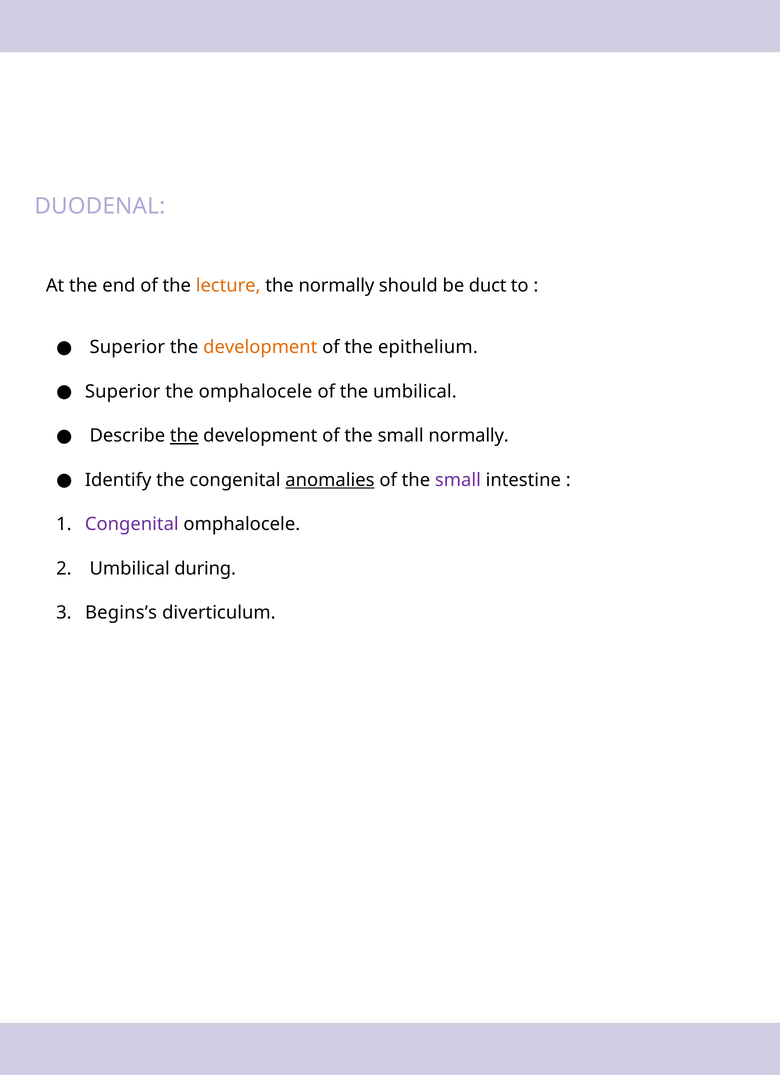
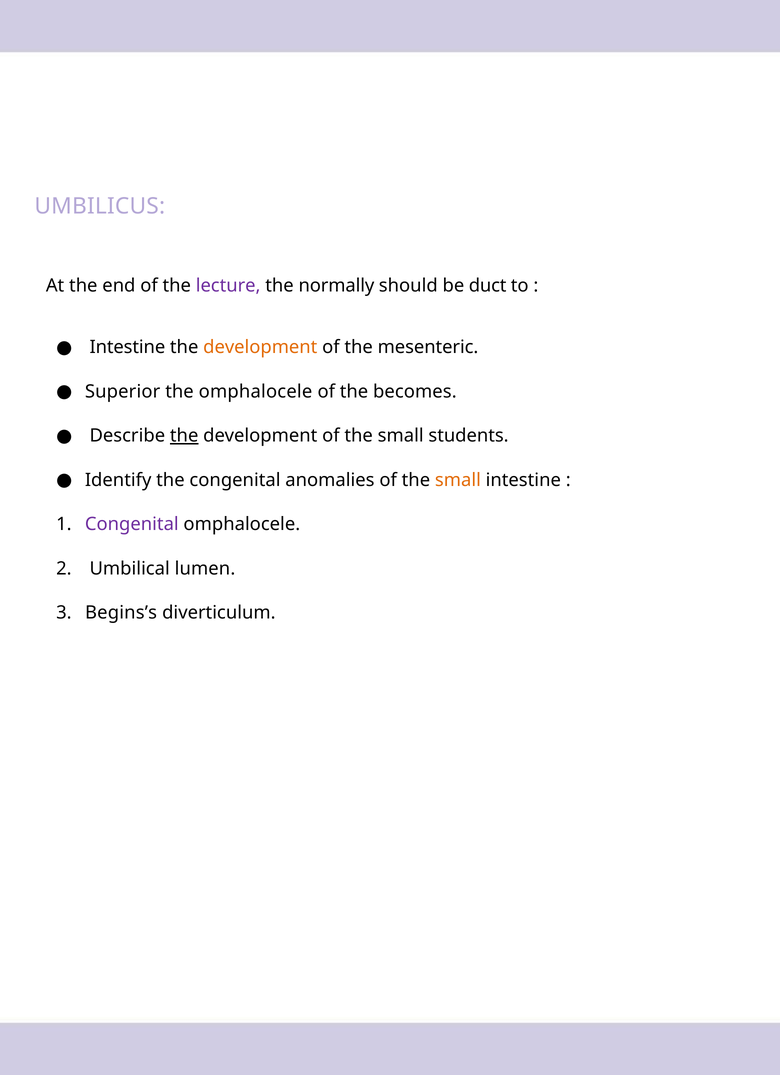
DUODENAL: DUODENAL -> UMBILICUS
lecture colour: orange -> purple
Superior at (127, 347): Superior -> Intestine
epithelium: epithelium -> mesenteric
the umbilical: umbilical -> becomes
small normally: normally -> students
anomalies underline: present -> none
small at (458, 480) colour: purple -> orange
during: during -> lumen
